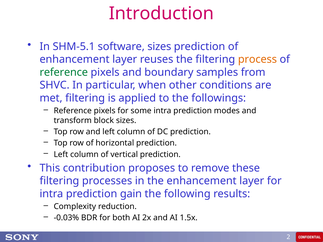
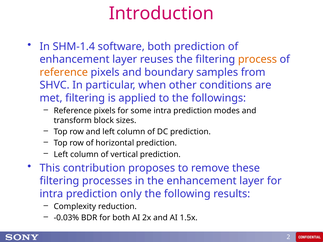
SHM-5.1: SHM-5.1 -> SHM-1.4
software sizes: sizes -> both
reference at (64, 72) colour: green -> orange
gain: gain -> only
